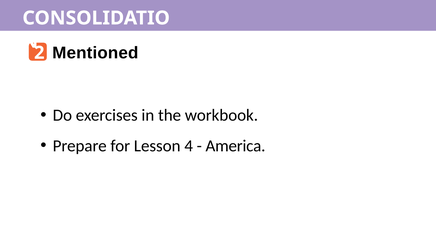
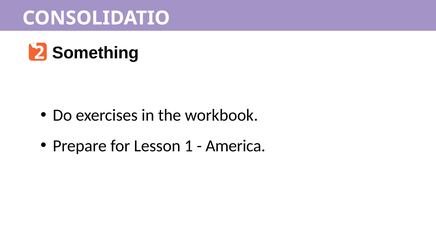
Mentioned: Mentioned -> Something
4: 4 -> 1
